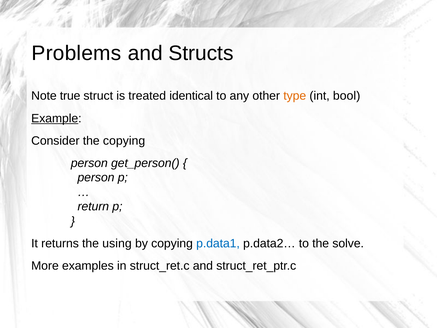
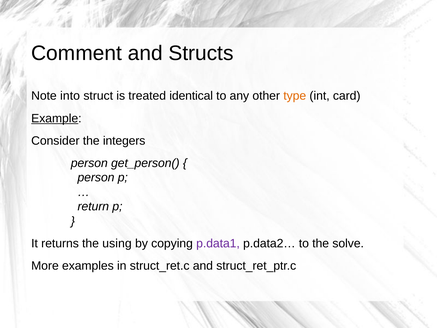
Problems: Problems -> Comment
true: true -> into
bool: bool -> card
the copying: copying -> integers
p.data1 colour: blue -> purple
